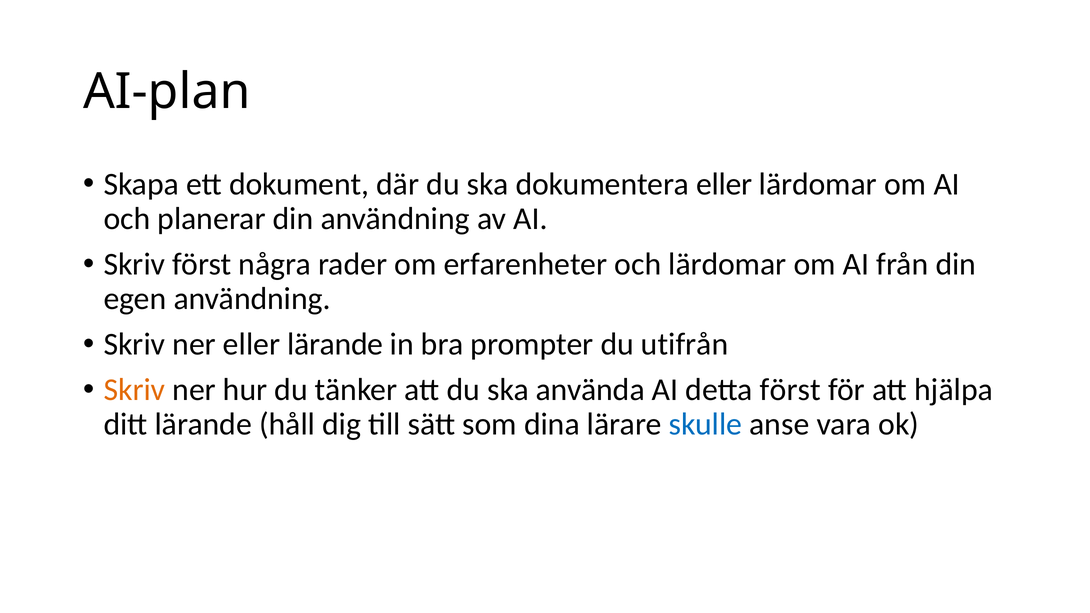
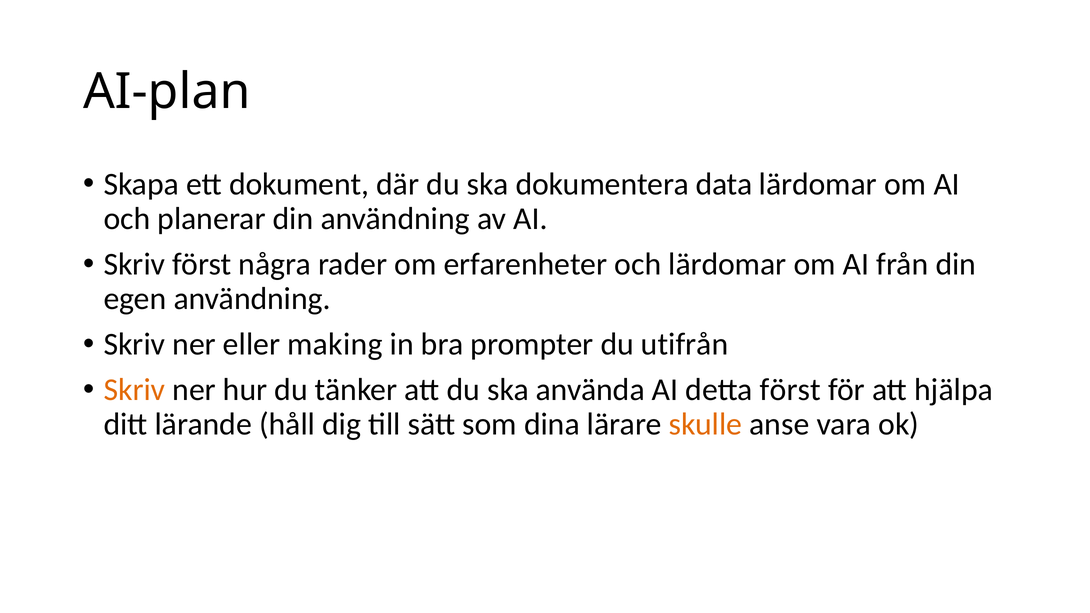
dokumentera eller: eller -> data
eller lärande: lärande -> making
skulle colour: blue -> orange
